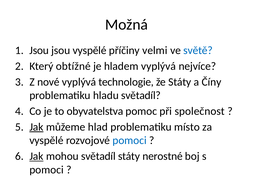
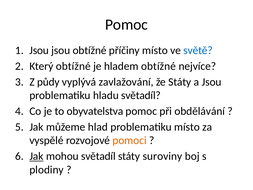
Možná at (126, 24): Možná -> Pomoc
jsou vyspělé: vyspělé -> obtížné
příčiny velmi: velmi -> místo
hladem vyplývá: vyplývá -> obtížné
nové: nové -> půdy
technologie: technologie -> zavlažování
a Číny: Číny -> Jsou
společnost: společnost -> obdělávání
Jak at (36, 127) underline: present -> none
pomoci at (130, 140) colour: blue -> orange
nerostné: nerostné -> suroviny
pomoci at (47, 170): pomoci -> plodiny
